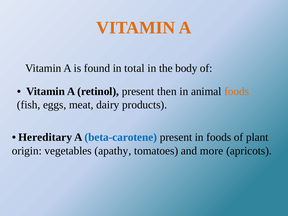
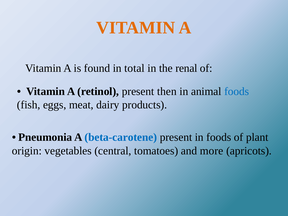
body: body -> renal
foods at (237, 91) colour: orange -> blue
Hereditary: Hereditary -> Pneumonia
apathy: apathy -> central
